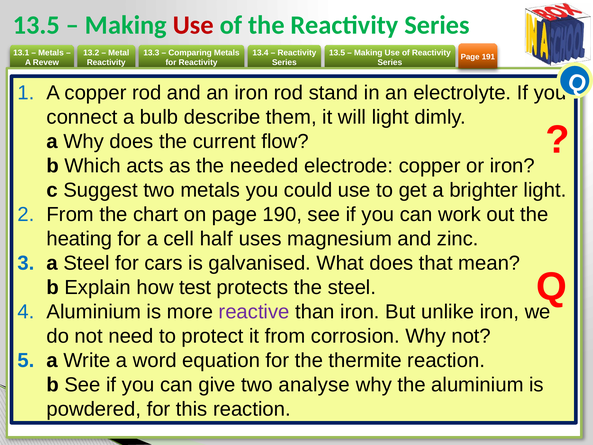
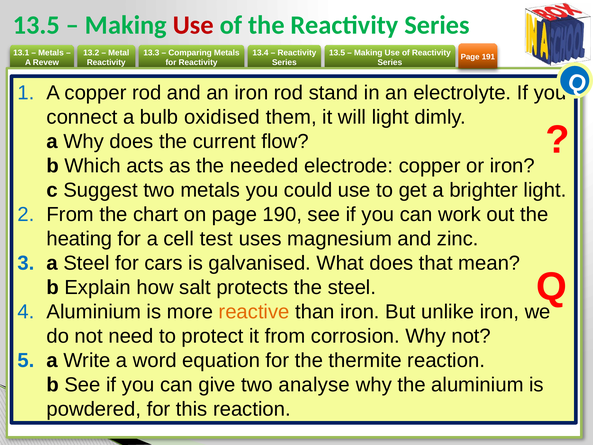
describe: describe -> oxidised
half: half -> test
test: test -> salt
reactive colour: purple -> orange
